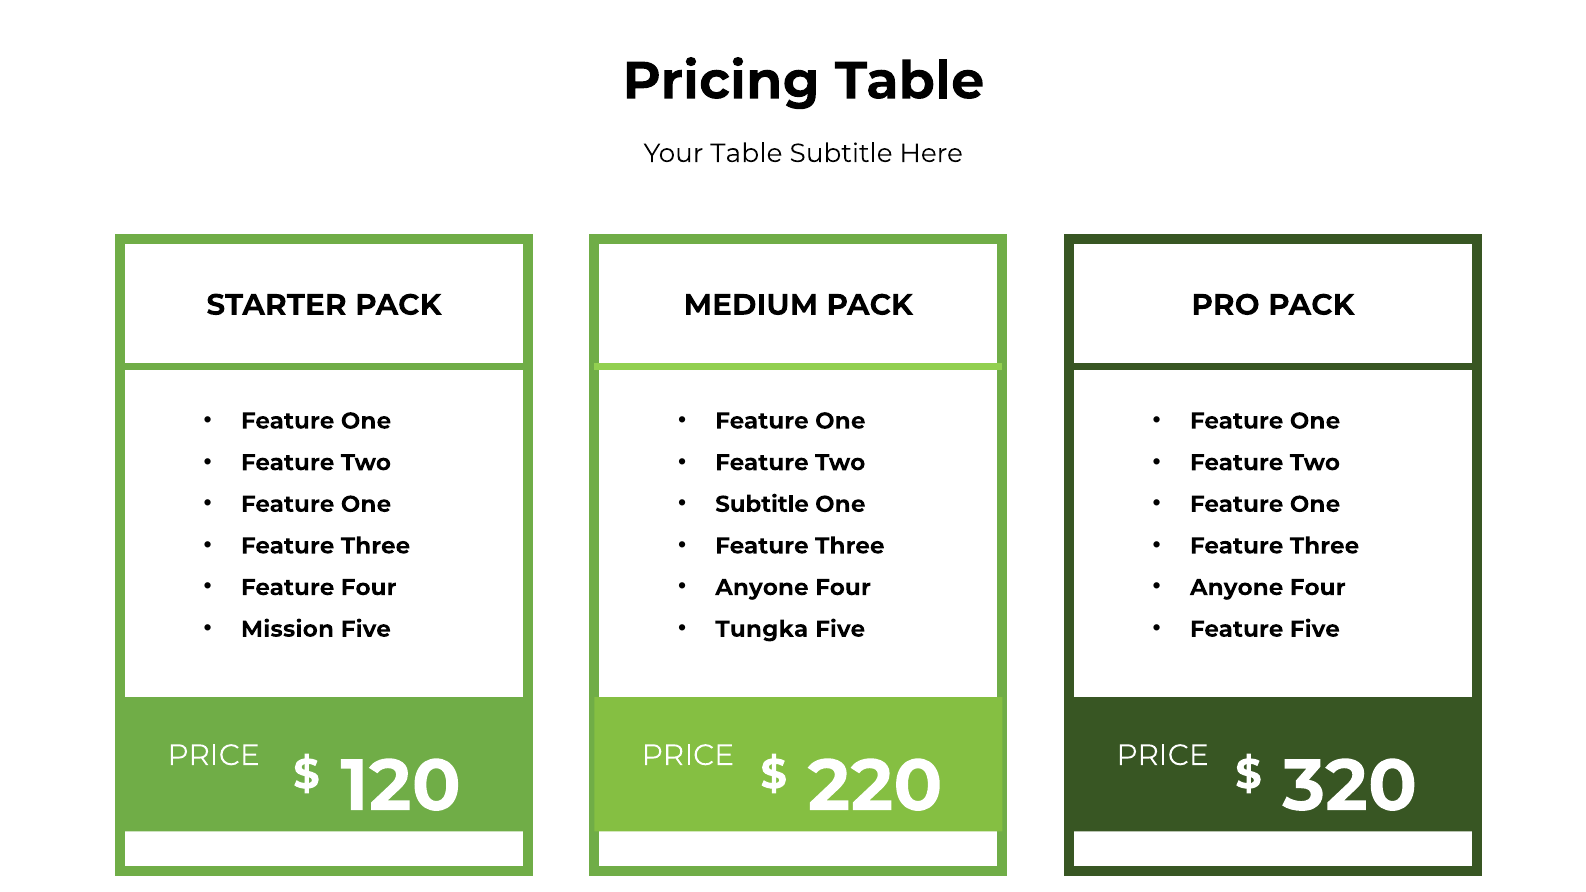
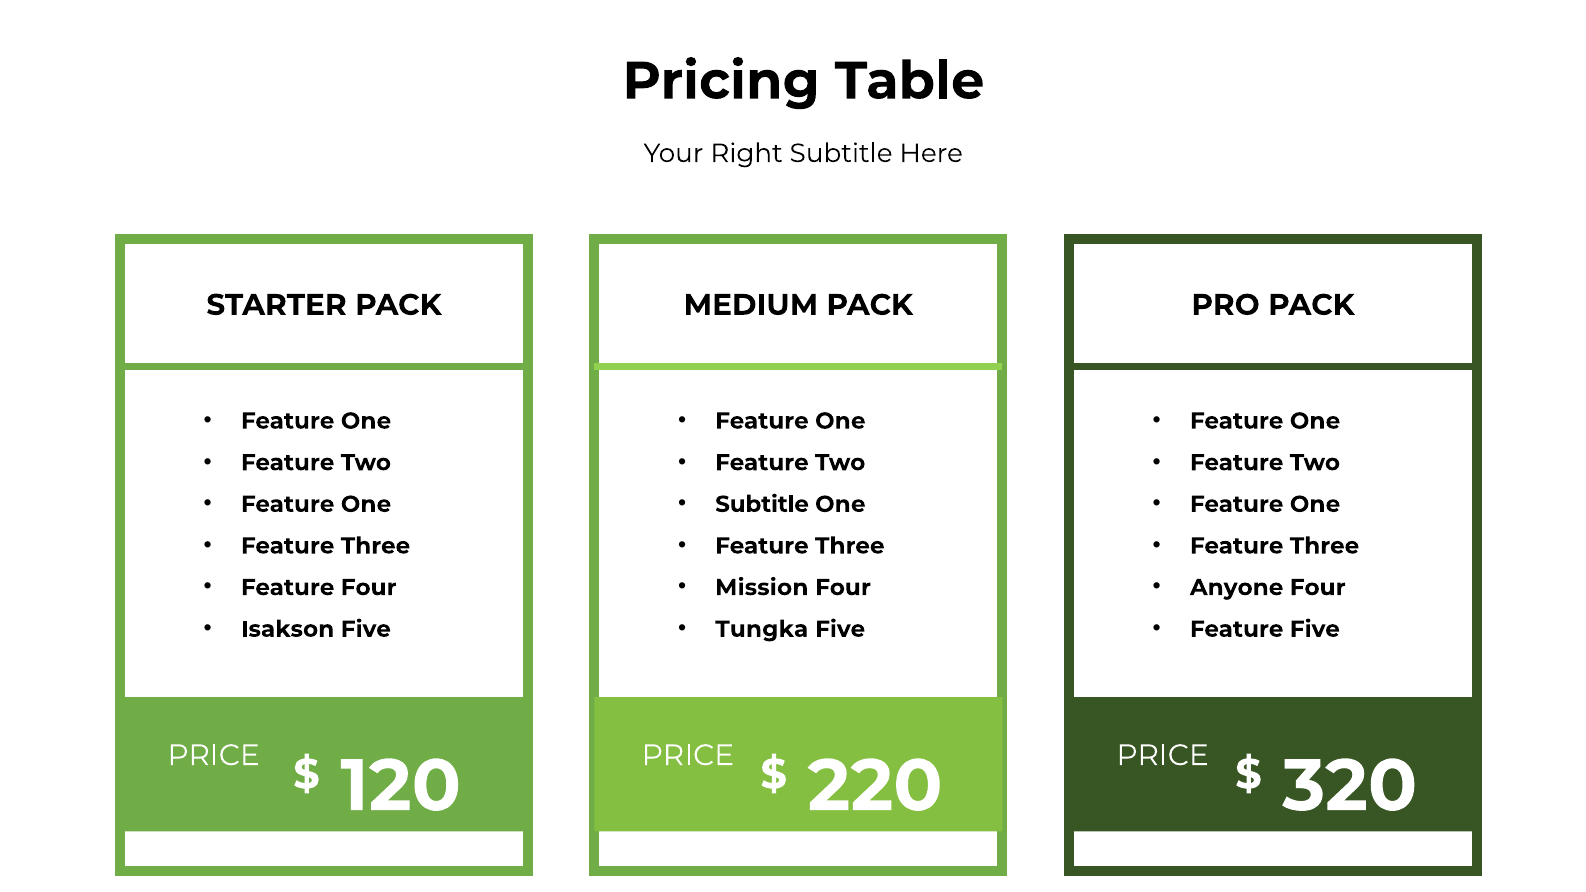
Your Table: Table -> Right
Anyone at (762, 588): Anyone -> Mission
Mission: Mission -> Isakson
